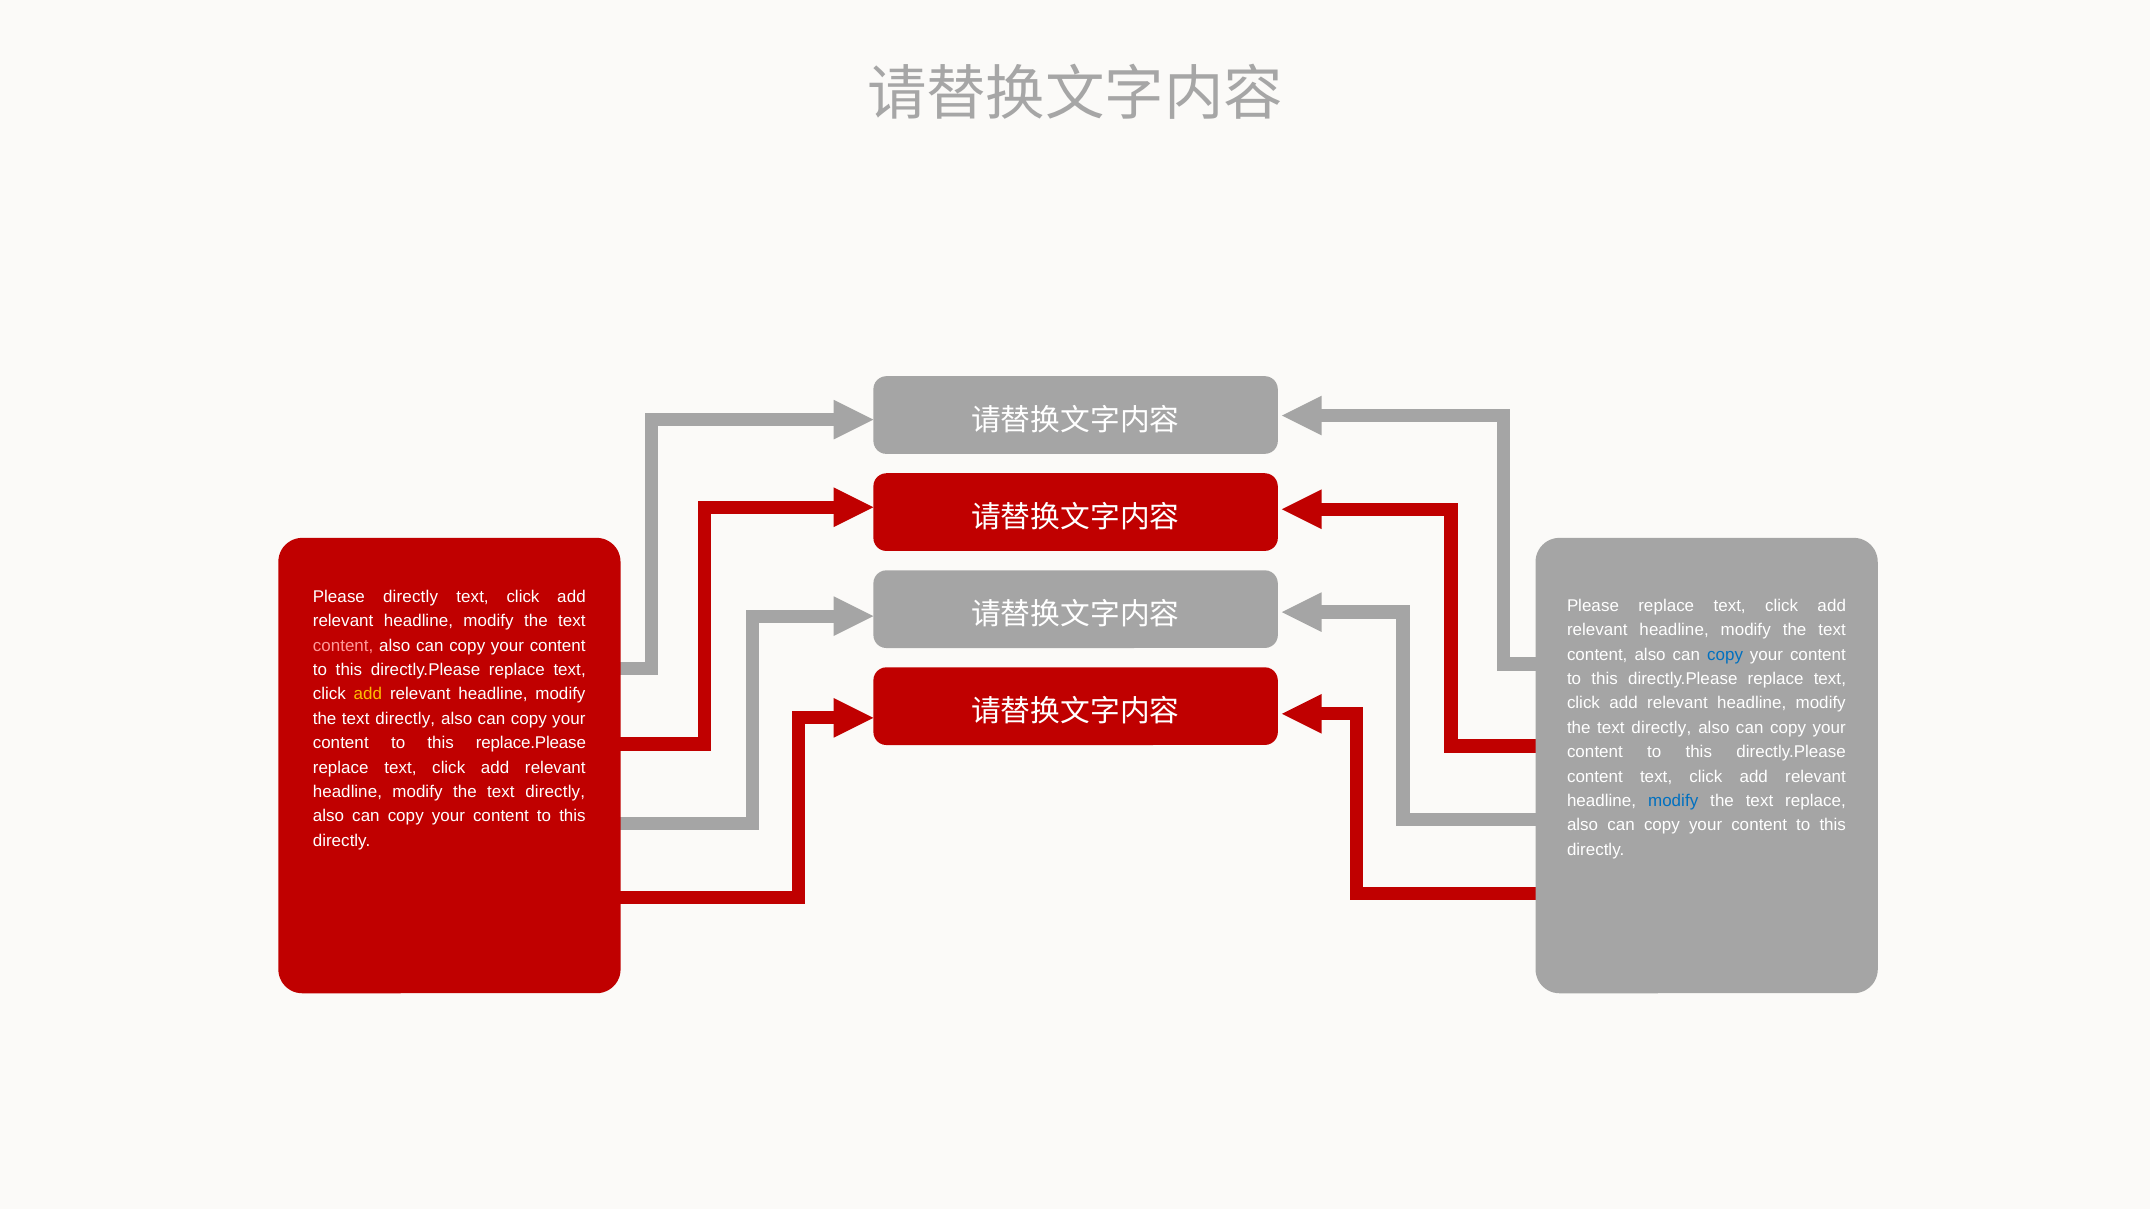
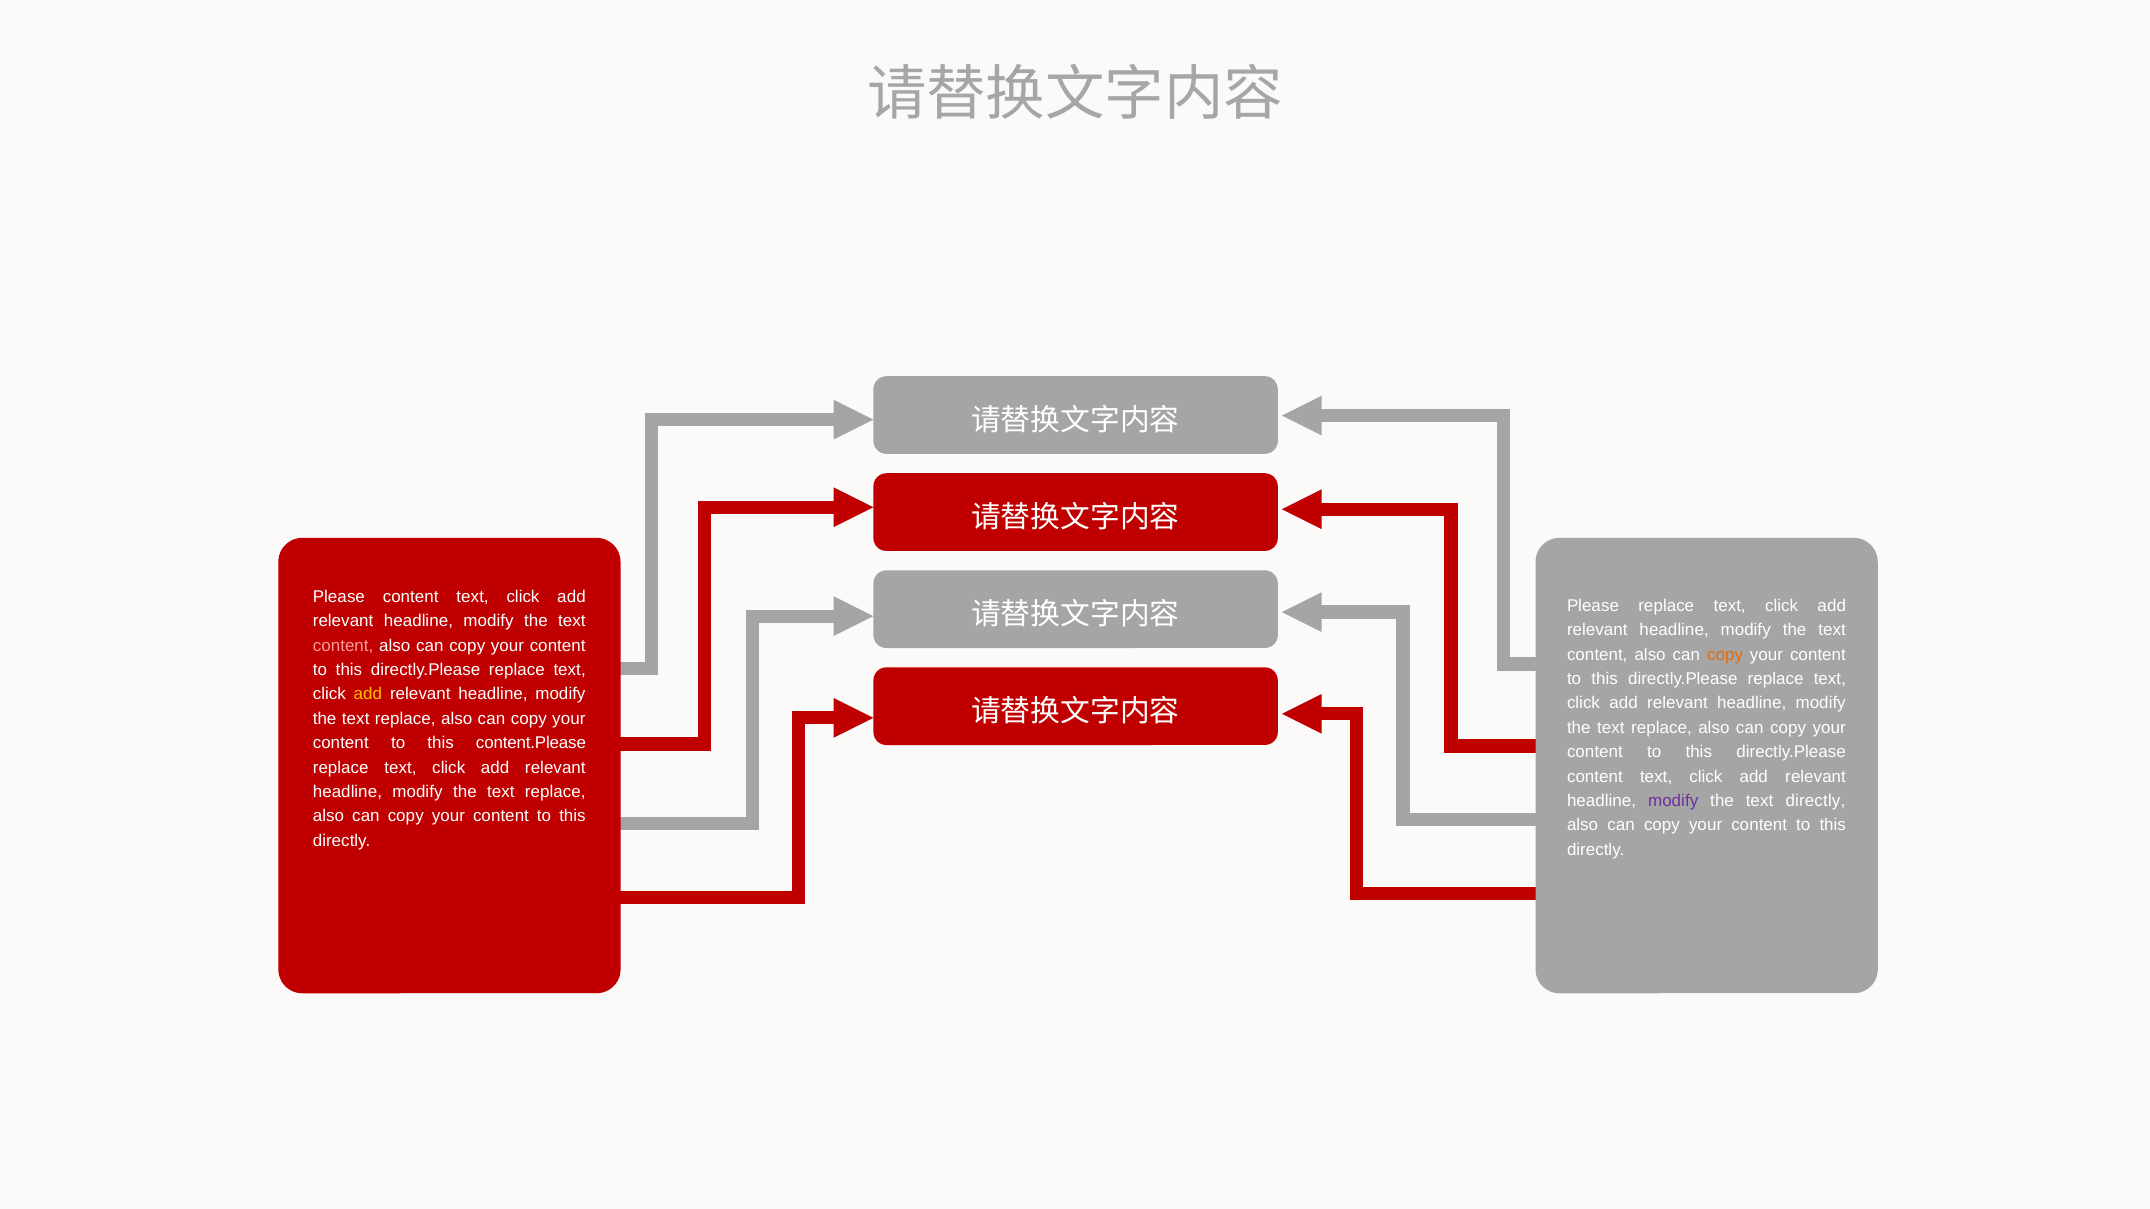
Please directly: directly -> content
copy at (1725, 655) colour: blue -> orange
directly at (405, 719): directly -> replace
directly at (1661, 728): directly -> replace
replace.Please: replace.Please -> content.Please
directly at (555, 792): directly -> replace
modify at (1673, 801) colour: blue -> purple
text replace: replace -> directly
